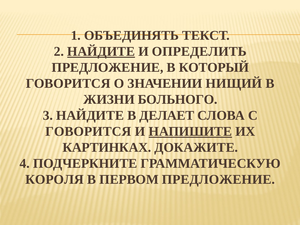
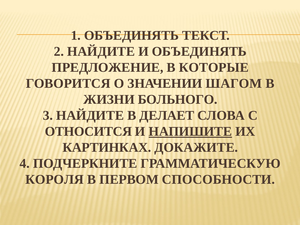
НАЙДИТЕ at (101, 52) underline: present -> none
И ОПРЕДЕЛИТЬ: ОПРЕДЕЛИТЬ -> ОБЪЕДИНЯТЬ
КОТОРЫЙ: КОТОРЫЙ -> КОТОРЫЕ
НИЩИЙ: НИЩИЙ -> ШАГОМ
ГОВОРИТСЯ at (88, 132): ГОВОРИТСЯ -> ОТНОСИТСЯ
ПЕРВОМ ПРЕДЛОЖЕНИЕ: ПРЕДЛОЖЕНИЕ -> СПОСОБНОСТИ
